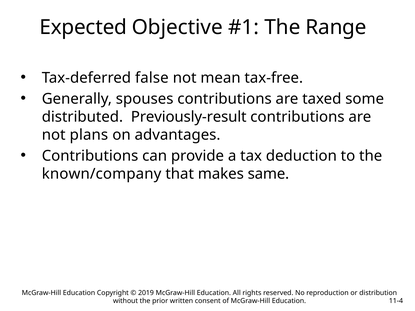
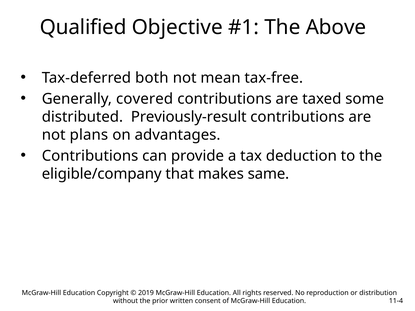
Expected: Expected -> Qualified
Range: Range -> Above
false: false -> both
spouses: spouses -> covered
known/company: known/company -> eligible/company
